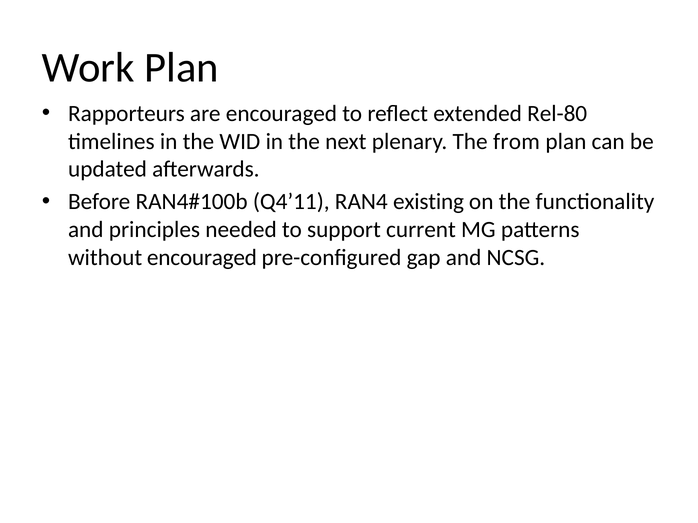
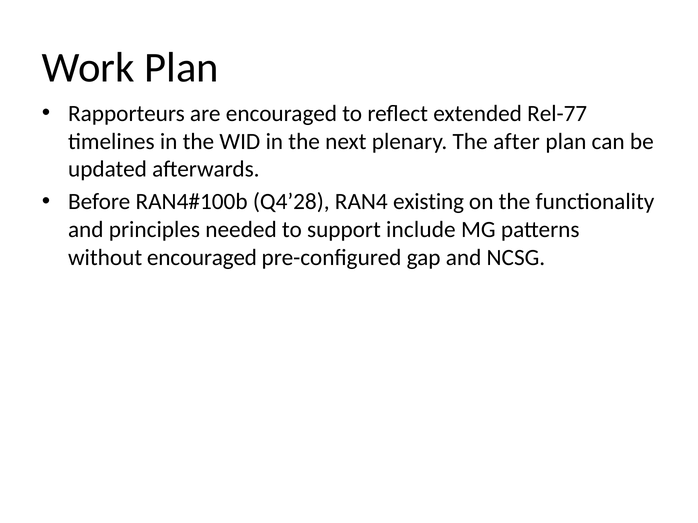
Rel-80: Rel-80 -> Rel-77
from: from -> after
Q4’11: Q4’11 -> Q4’28
current: current -> include
